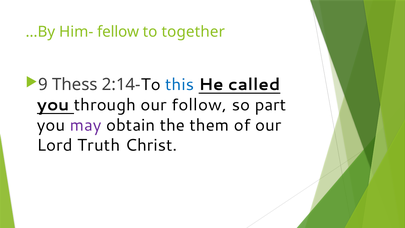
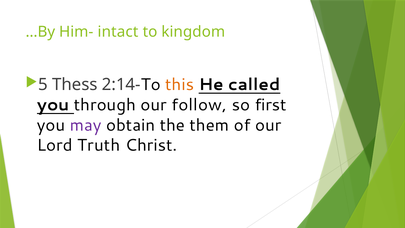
fellow: fellow -> intact
together: together -> kingdom
9: 9 -> 5
this colour: blue -> orange
part: part -> first
